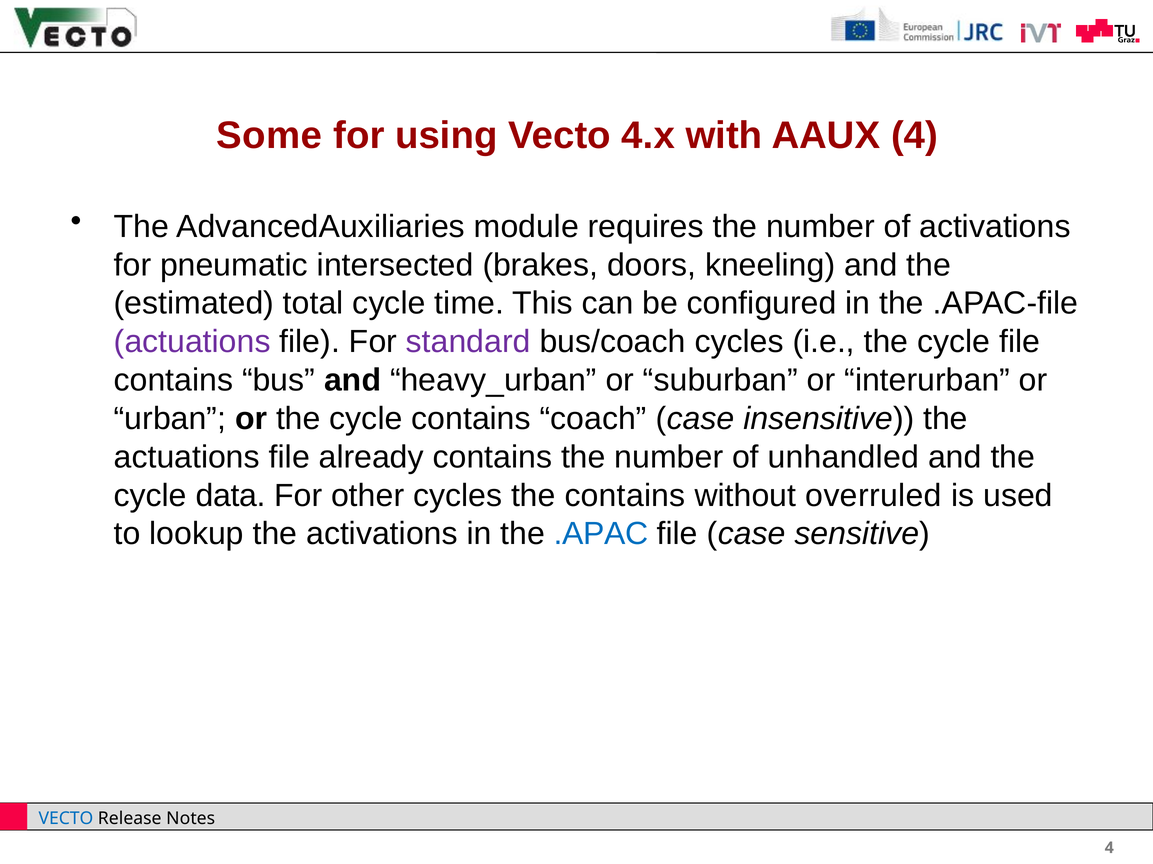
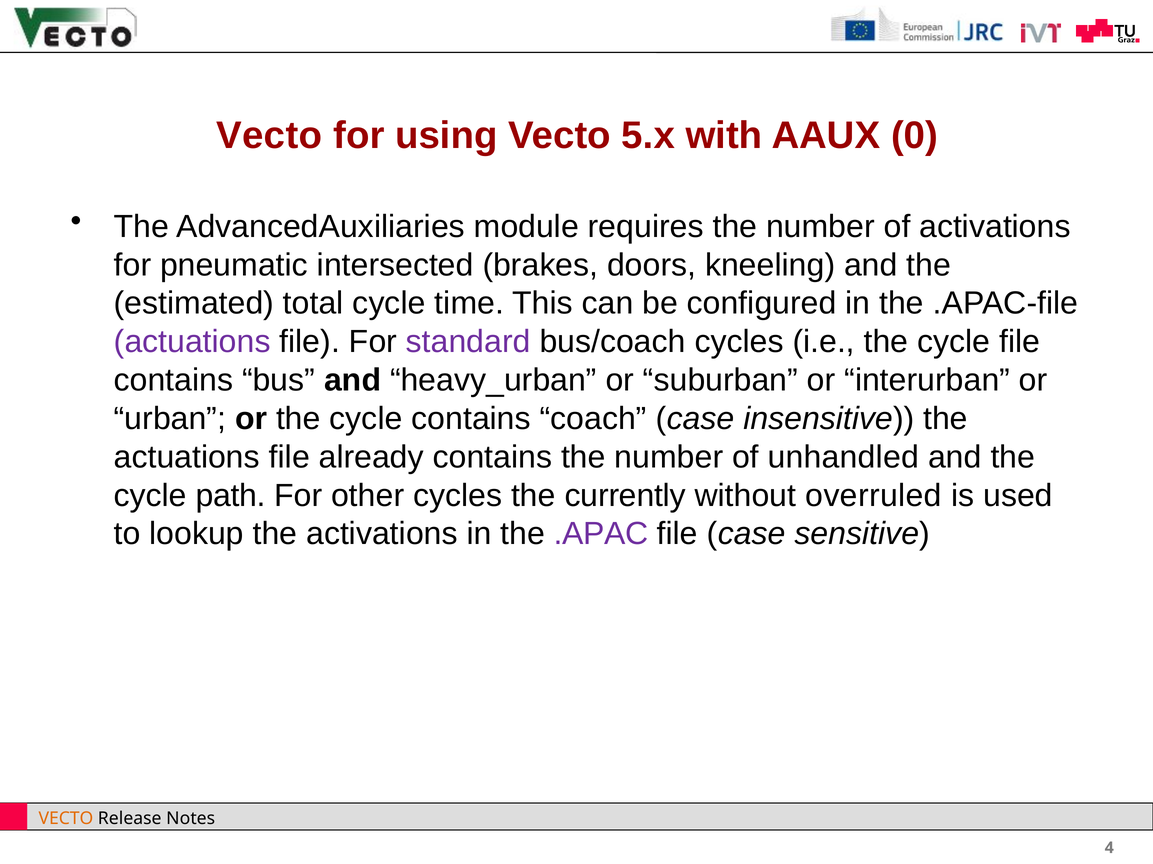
Some at (269, 136): Some -> Vecto
4.x: 4.x -> 5.x
AAUX 4: 4 -> 0
data: data -> path
the contains: contains -> currently
.APAC colour: blue -> purple
VECTO at (66, 819) colour: blue -> orange
